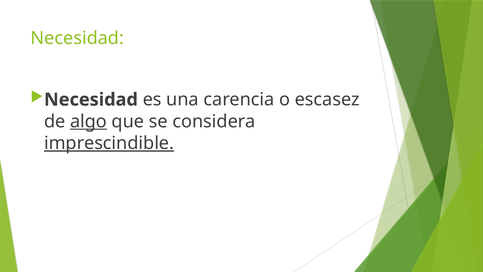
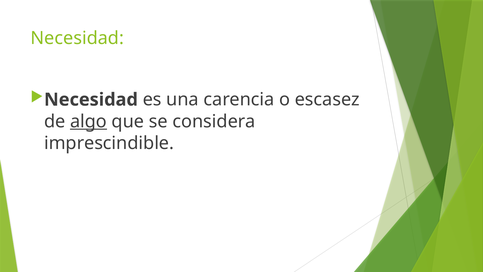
imprescindible underline: present -> none
